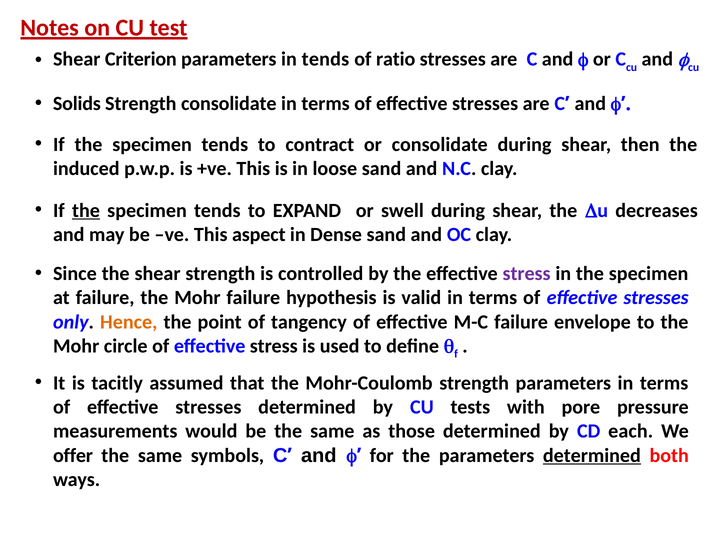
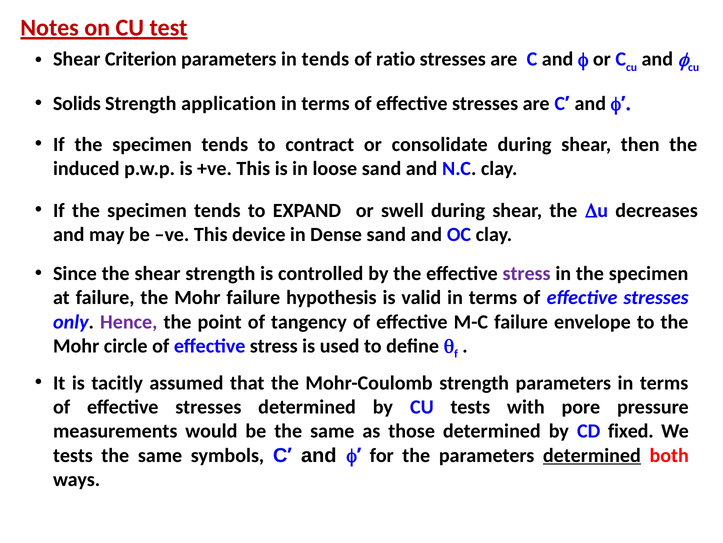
Strength consolidate: consolidate -> application
the at (86, 210) underline: present -> none
aspect: aspect -> device
Hence colour: orange -> purple
each: each -> fixed
offer at (73, 455): offer -> tests
